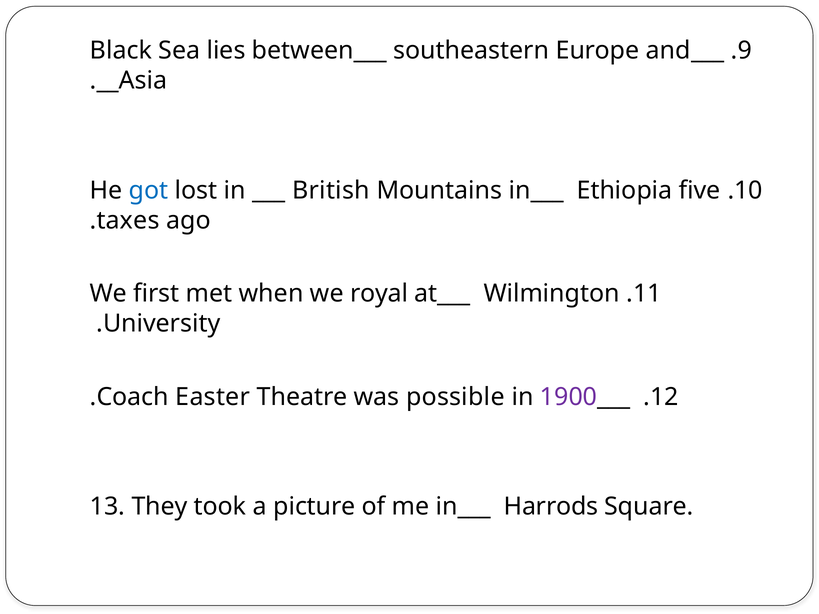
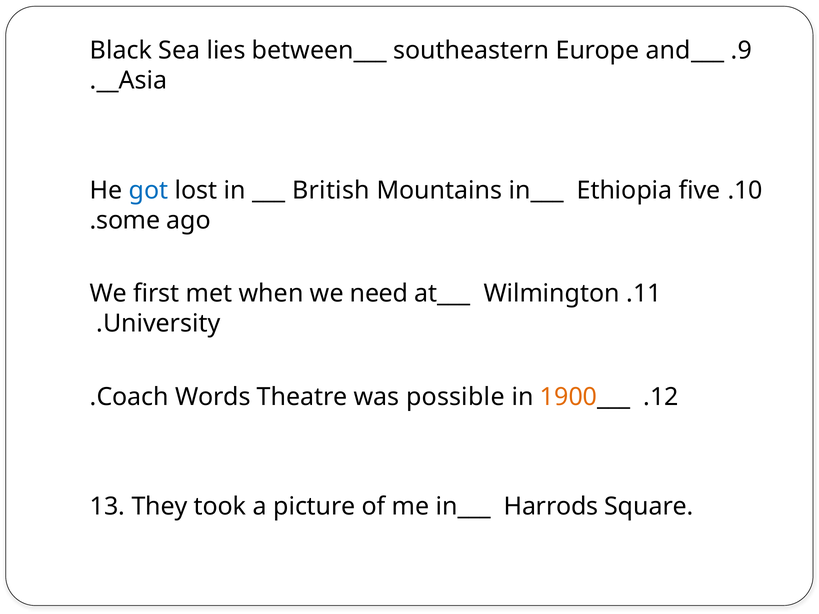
taxes: taxes -> some
royal: royal -> need
Easter: Easter -> Words
1900 colour: purple -> orange
